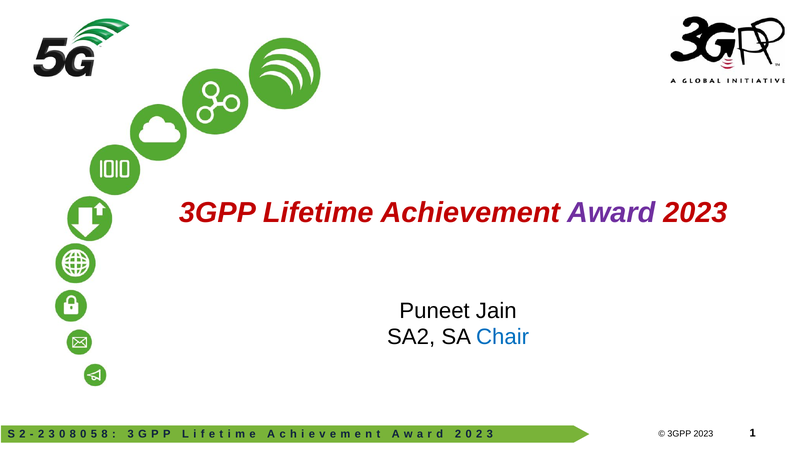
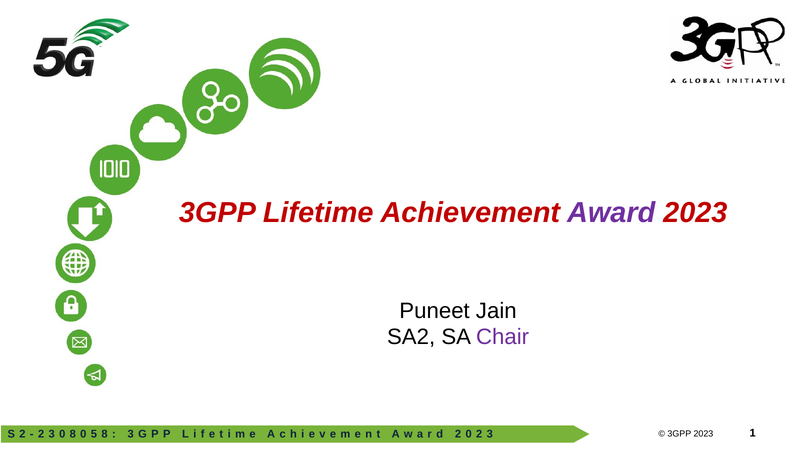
Chair colour: blue -> purple
